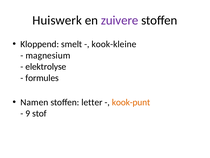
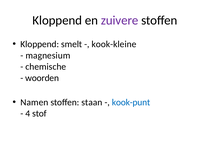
Huiswerk at (57, 20): Huiswerk -> Kloppend
elektrolyse: elektrolyse -> chemische
formules: formules -> woorden
letter: letter -> staan
kook-punt colour: orange -> blue
9: 9 -> 4
